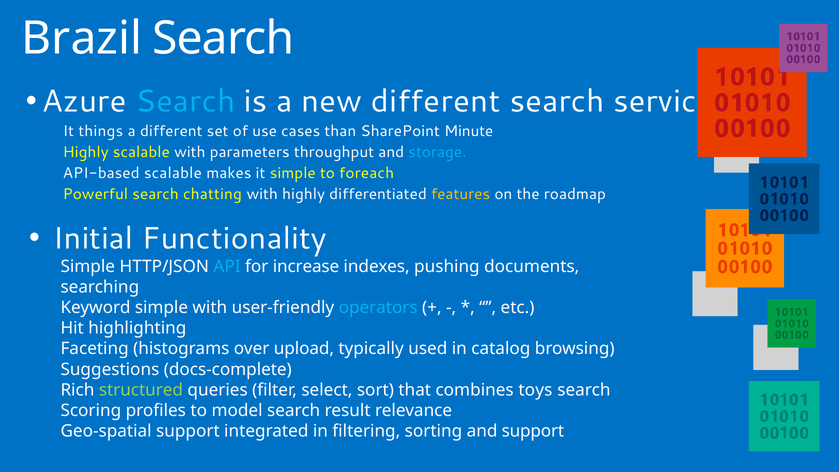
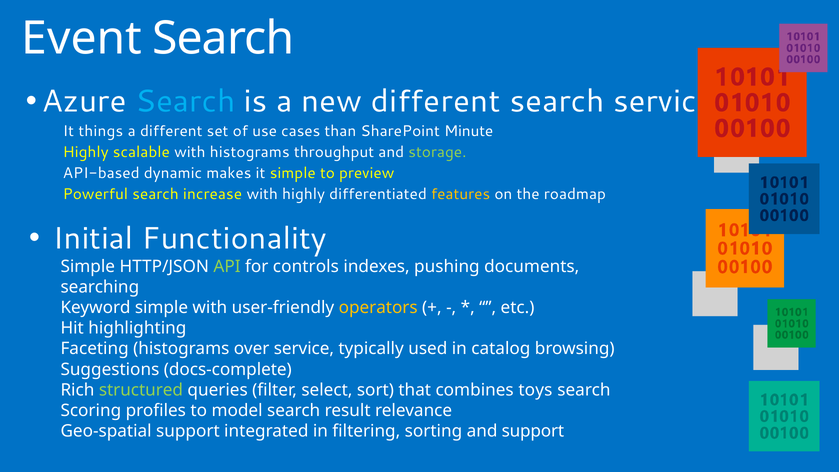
Brazil: Brazil -> Event
with parameters: parameters -> histograms
storage colour: light blue -> light green
API-based scalable: scalable -> dynamic
foreach: foreach -> preview
chatting: chatting -> increase
API colour: light blue -> light green
increase: increase -> controls
operators colour: light blue -> yellow
over upload: upload -> service
